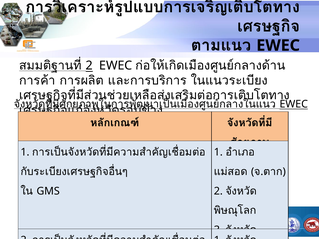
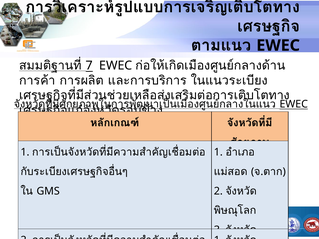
2 at (89, 66): 2 -> 7
